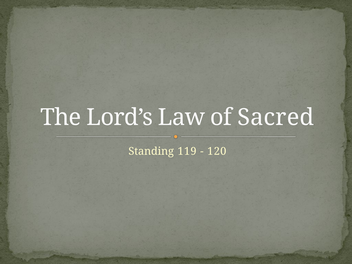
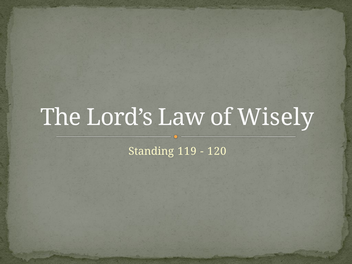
Sacred: Sacred -> Wisely
